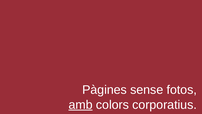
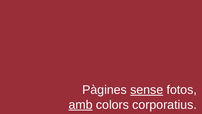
sense underline: none -> present
